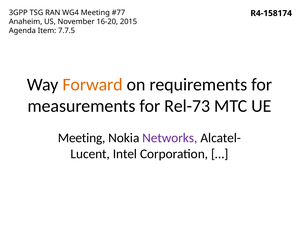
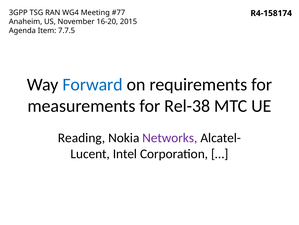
Forward colour: orange -> blue
Rel-73: Rel-73 -> Rel-38
Meeting at (82, 137): Meeting -> Reading
